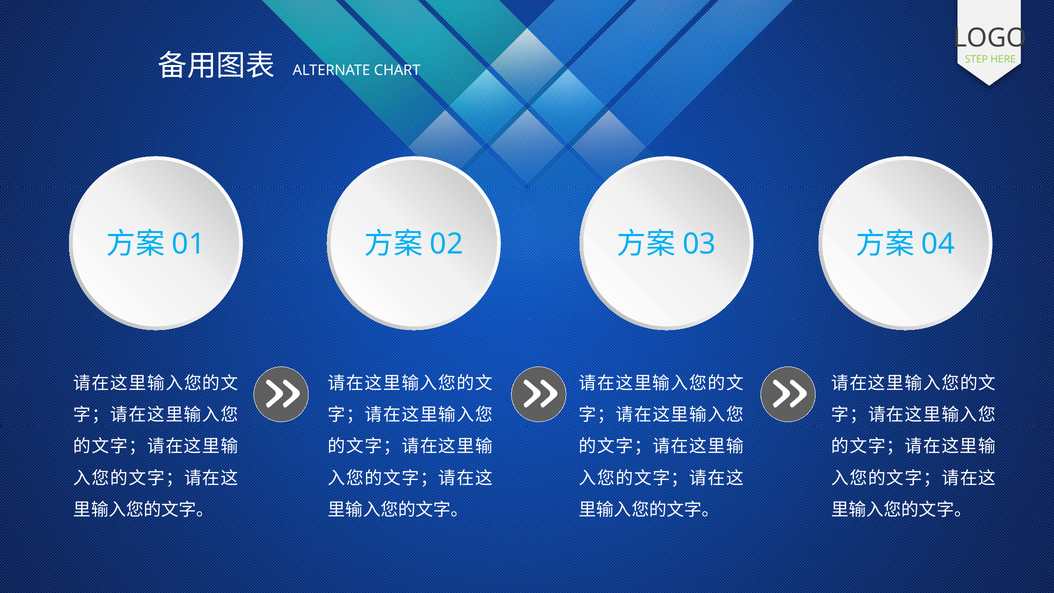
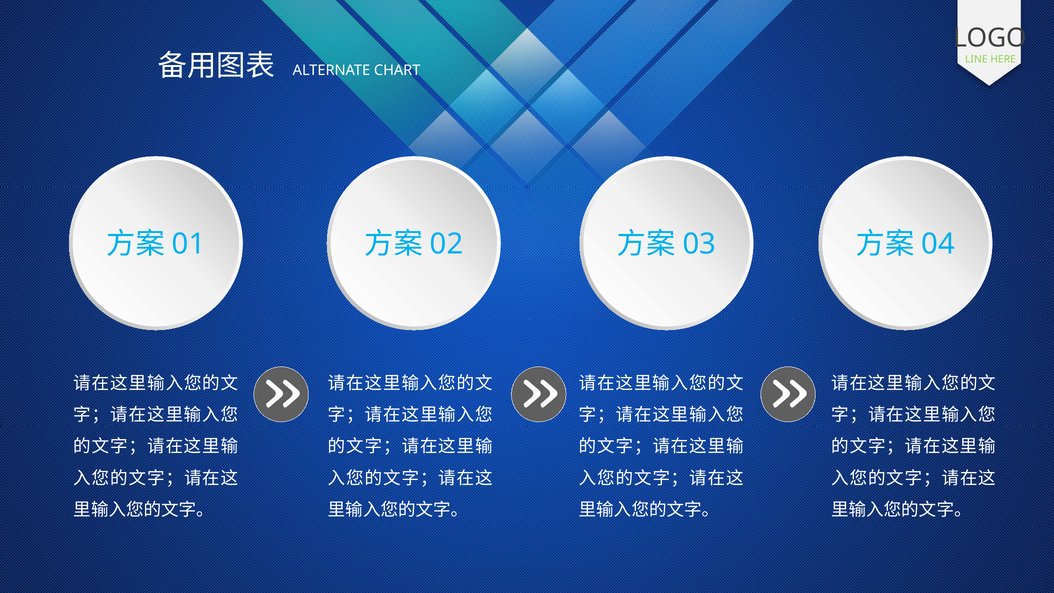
STEP: STEP -> LINE
